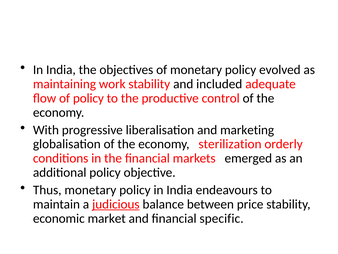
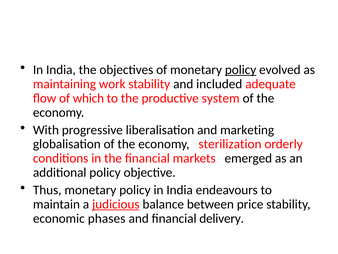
policy at (241, 70) underline: none -> present
of policy: policy -> which
control: control -> system
market: market -> phases
specific: specific -> delivery
